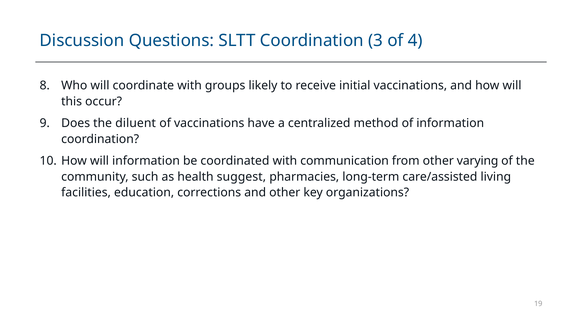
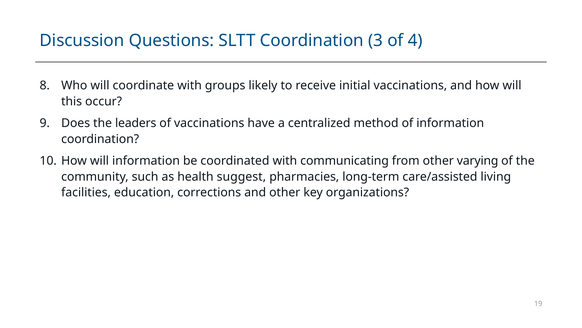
diluent: diluent -> leaders
communication: communication -> communicating
